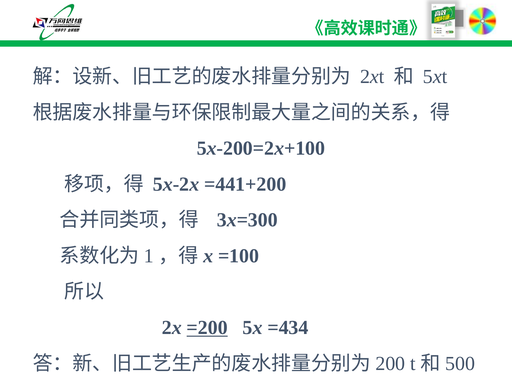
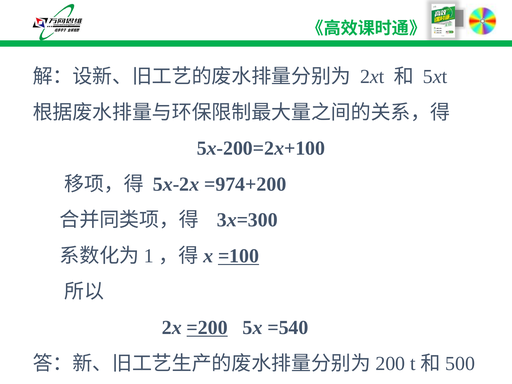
=441+200: =441+200 -> =974+200
=100 underline: none -> present
=434: =434 -> =540
